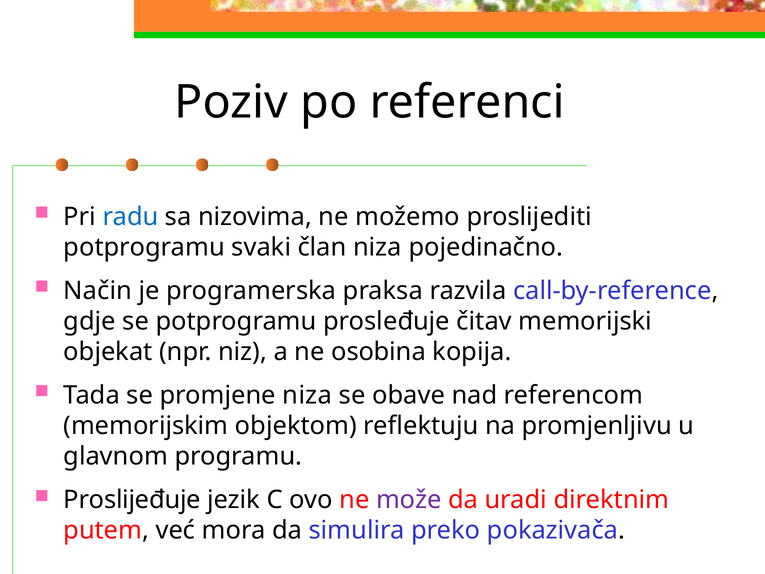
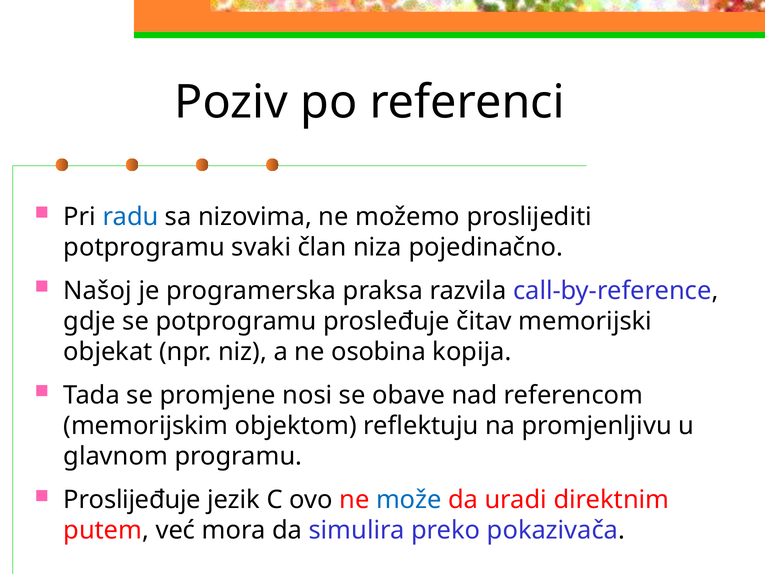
Način: Način -> Našoj
promjene niza: niza -> nosi
može colour: purple -> blue
